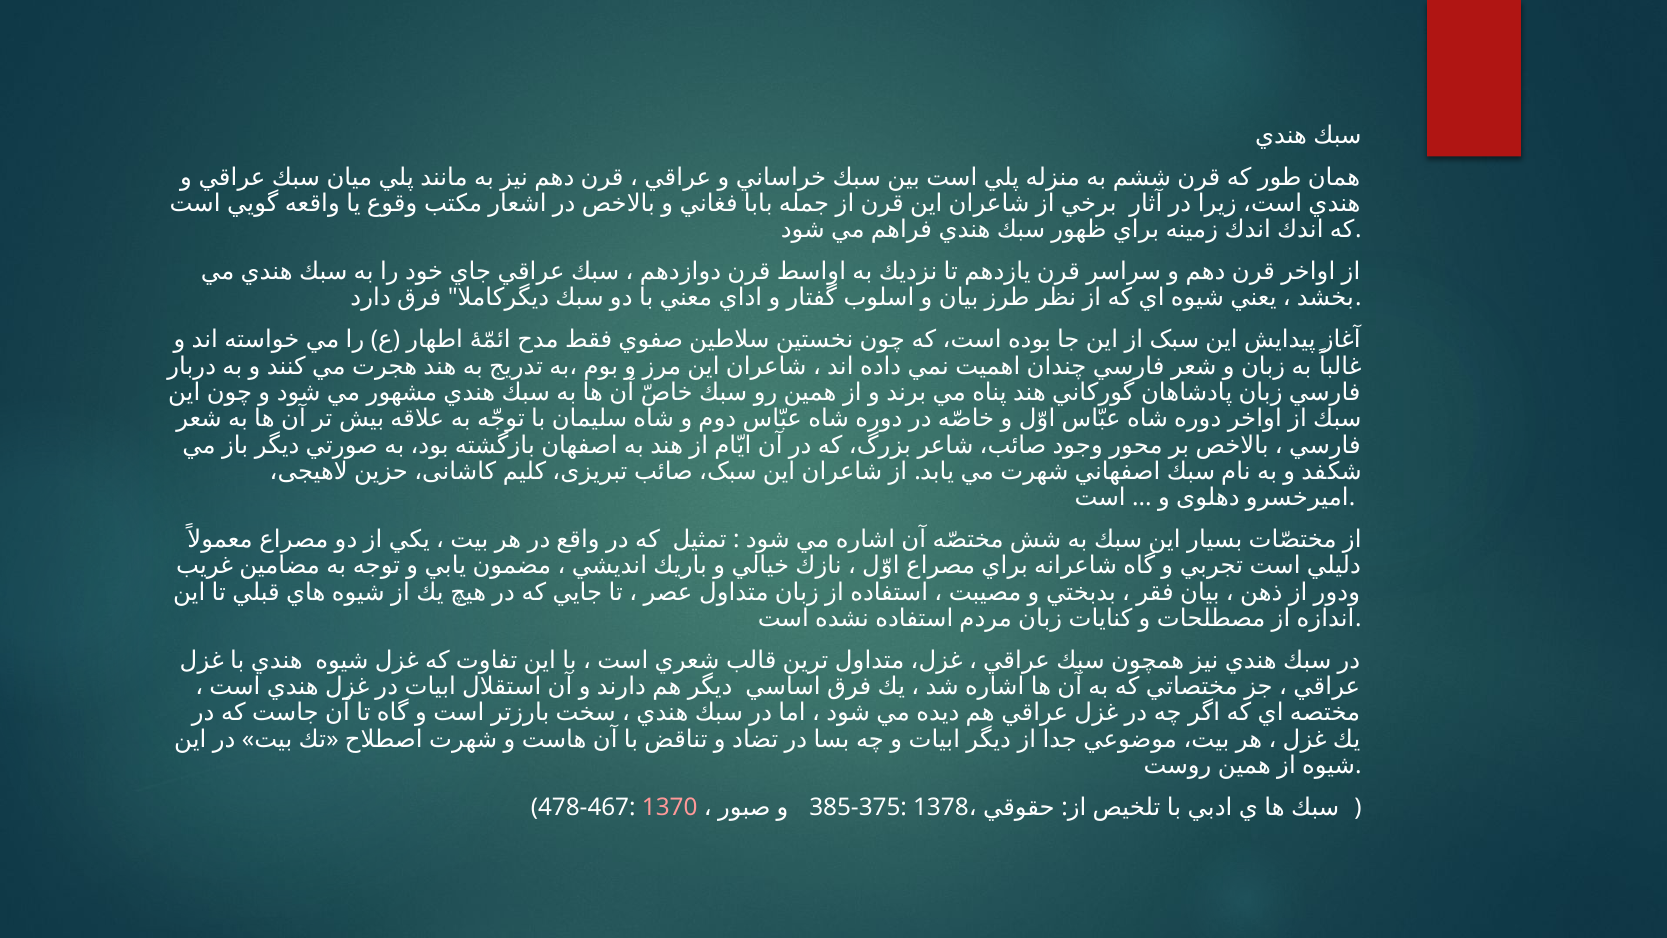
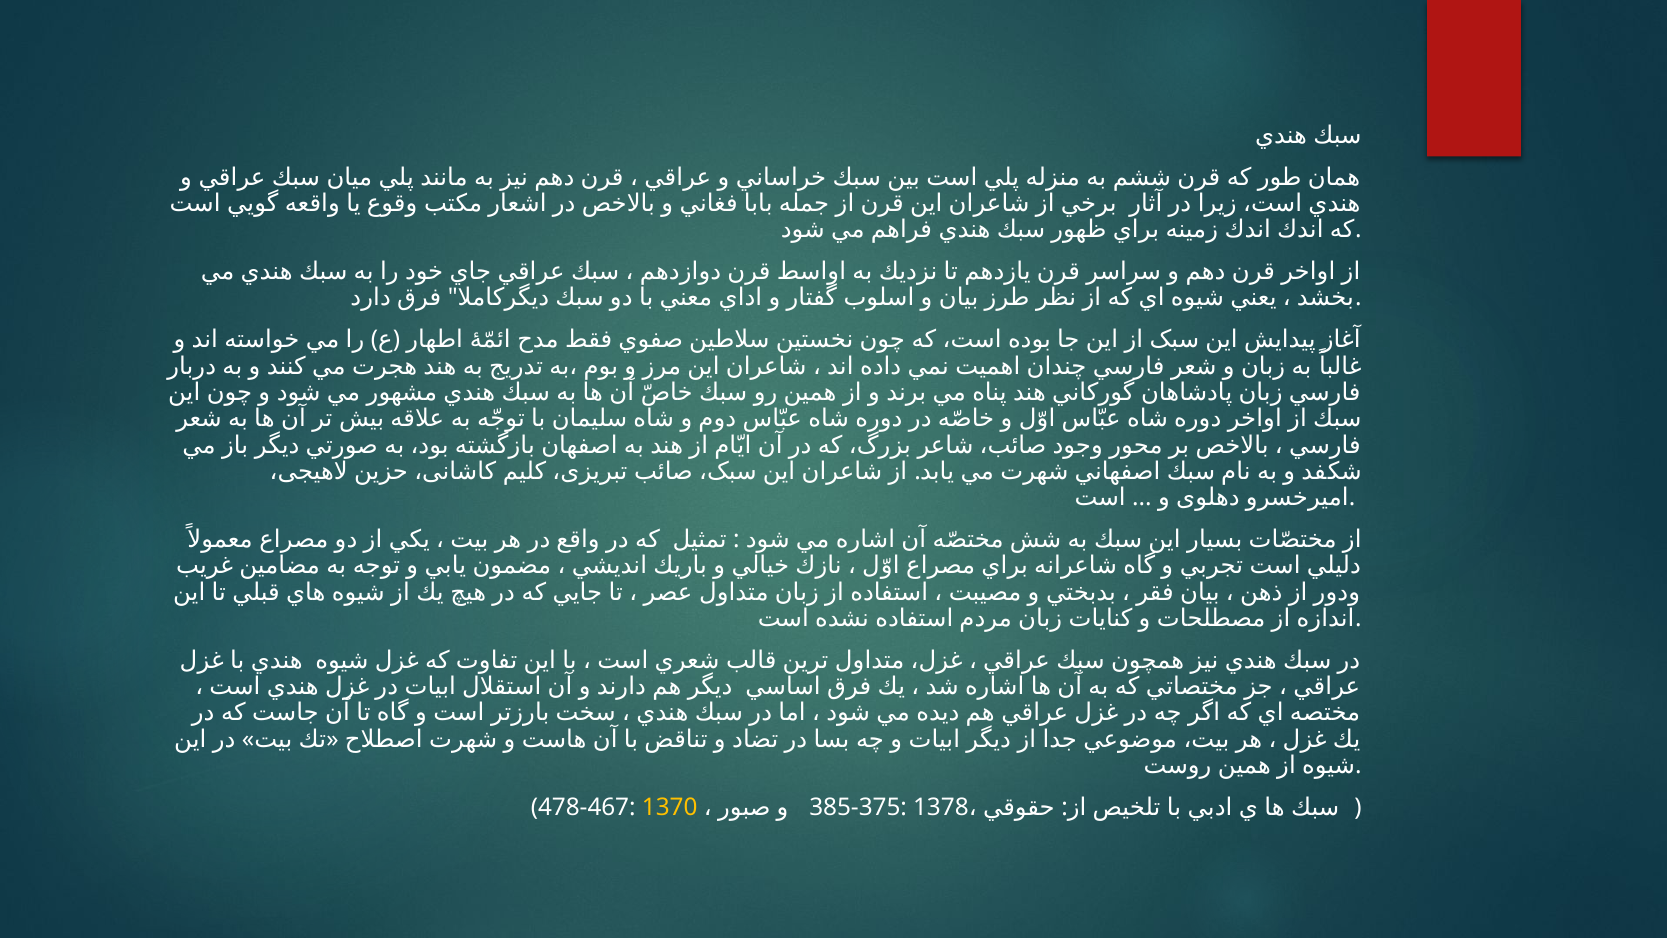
1370 colour: pink -> yellow
